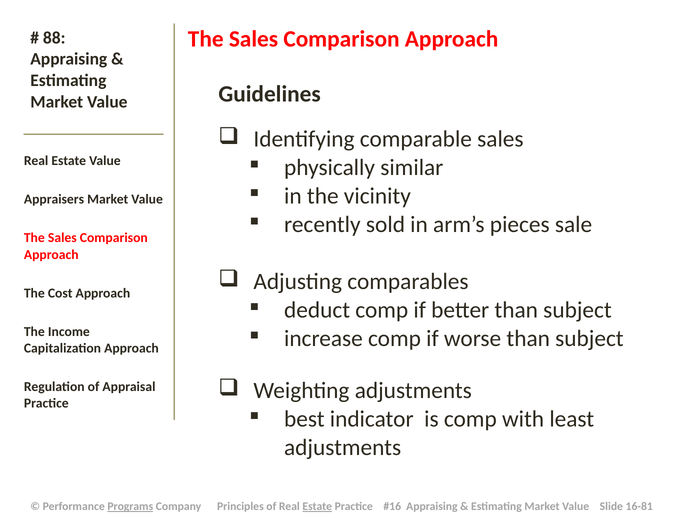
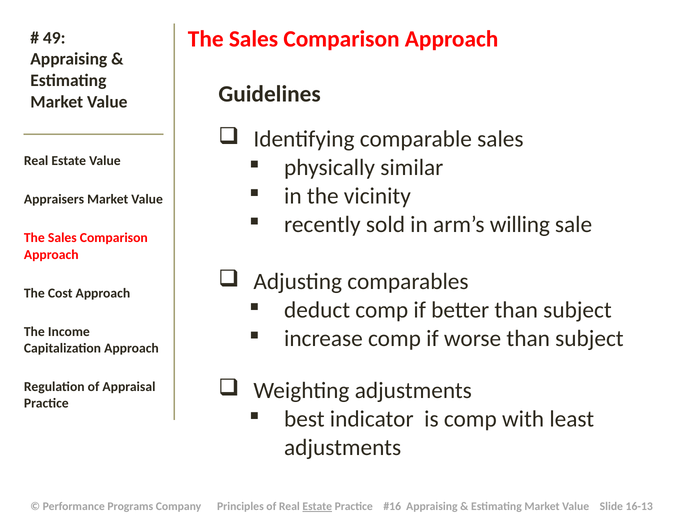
88: 88 -> 49
pieces: pieces -> willing
Programs underline: present -> none
16-81: 16-81 -> 16-13
